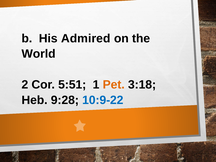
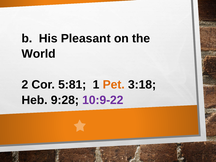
Admired: Admired -> Pleasant
5:51: 5:51 -> 5:81
10:9-22 colour: blue -> purple
